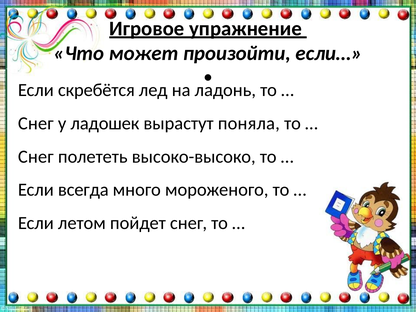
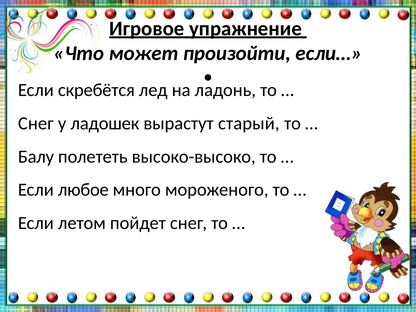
поняла: поняла -> старый
Снег at (36, 157): Снег -> Балу
всегда: всегда -> любое
